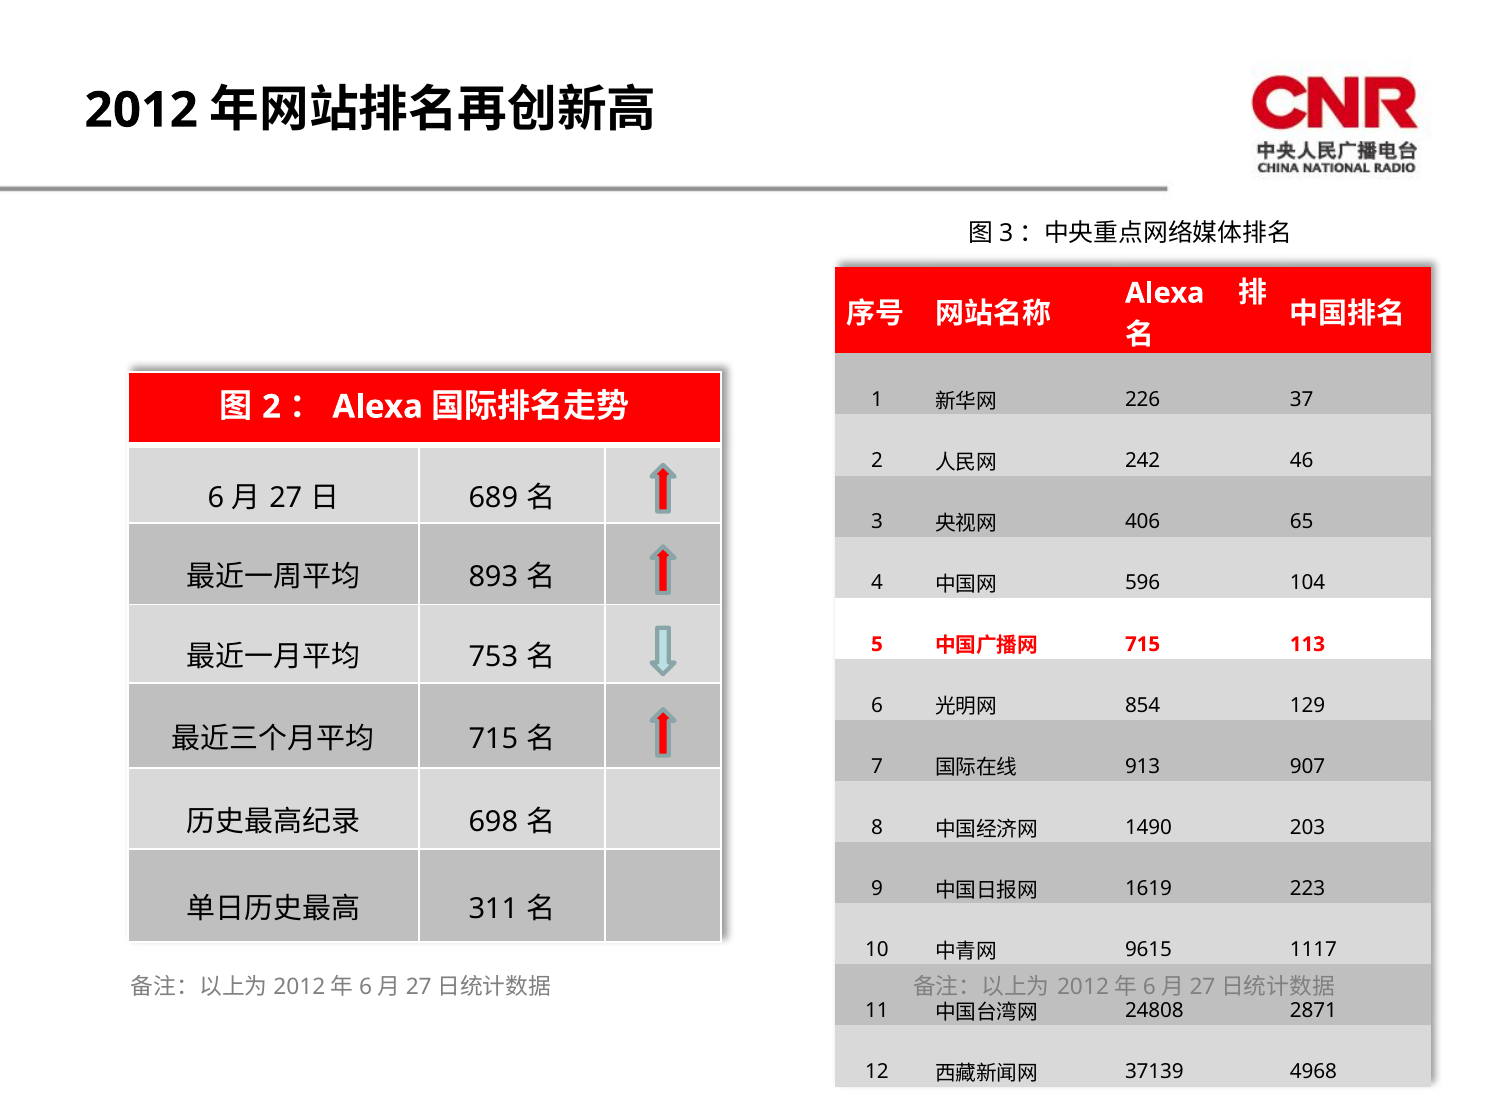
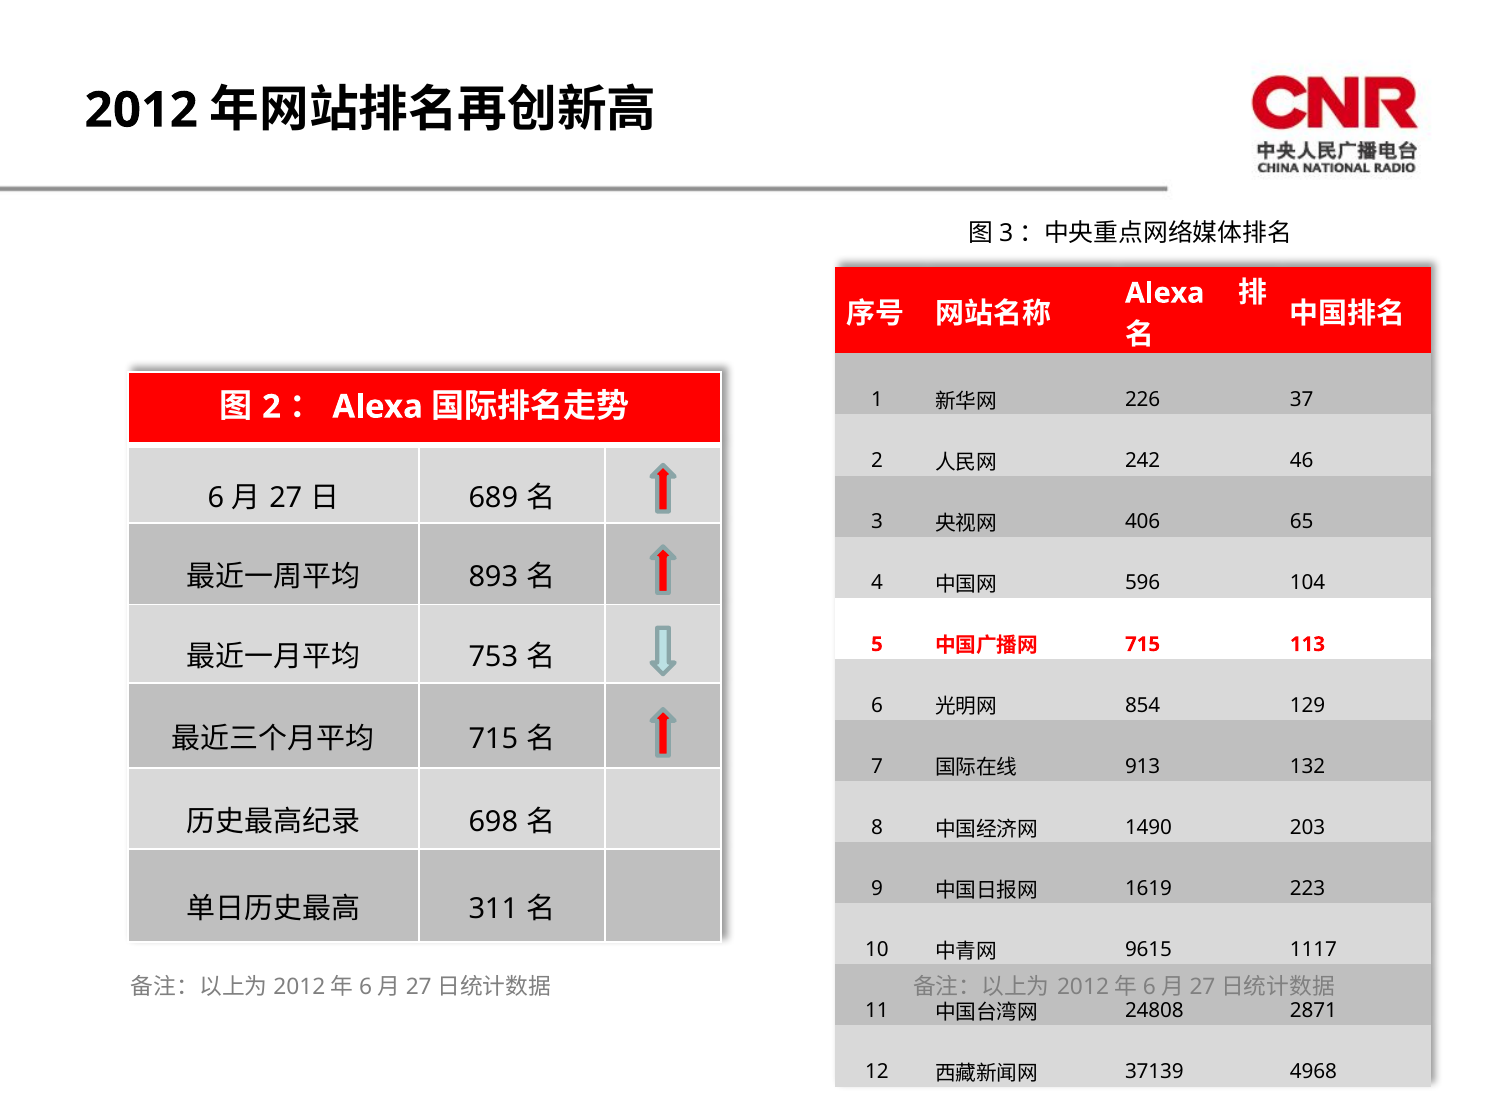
907: 907 -> 132
